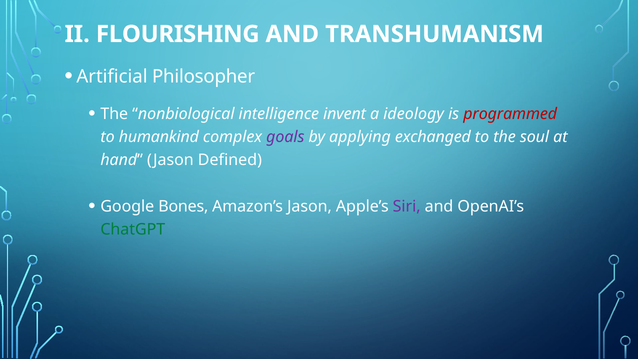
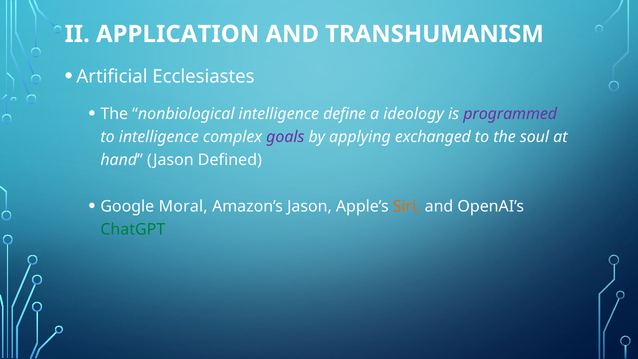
FLOURISHING: FLOURISHING -> APPLICATION
Philosopher: Philosopher -> Ecclesiastes
invent: invent -> define
programmed colour: red -> purple
to humankind: humankind -> intelligence
Bones: Bones -> Moral
Siri colour: purple -> orange
